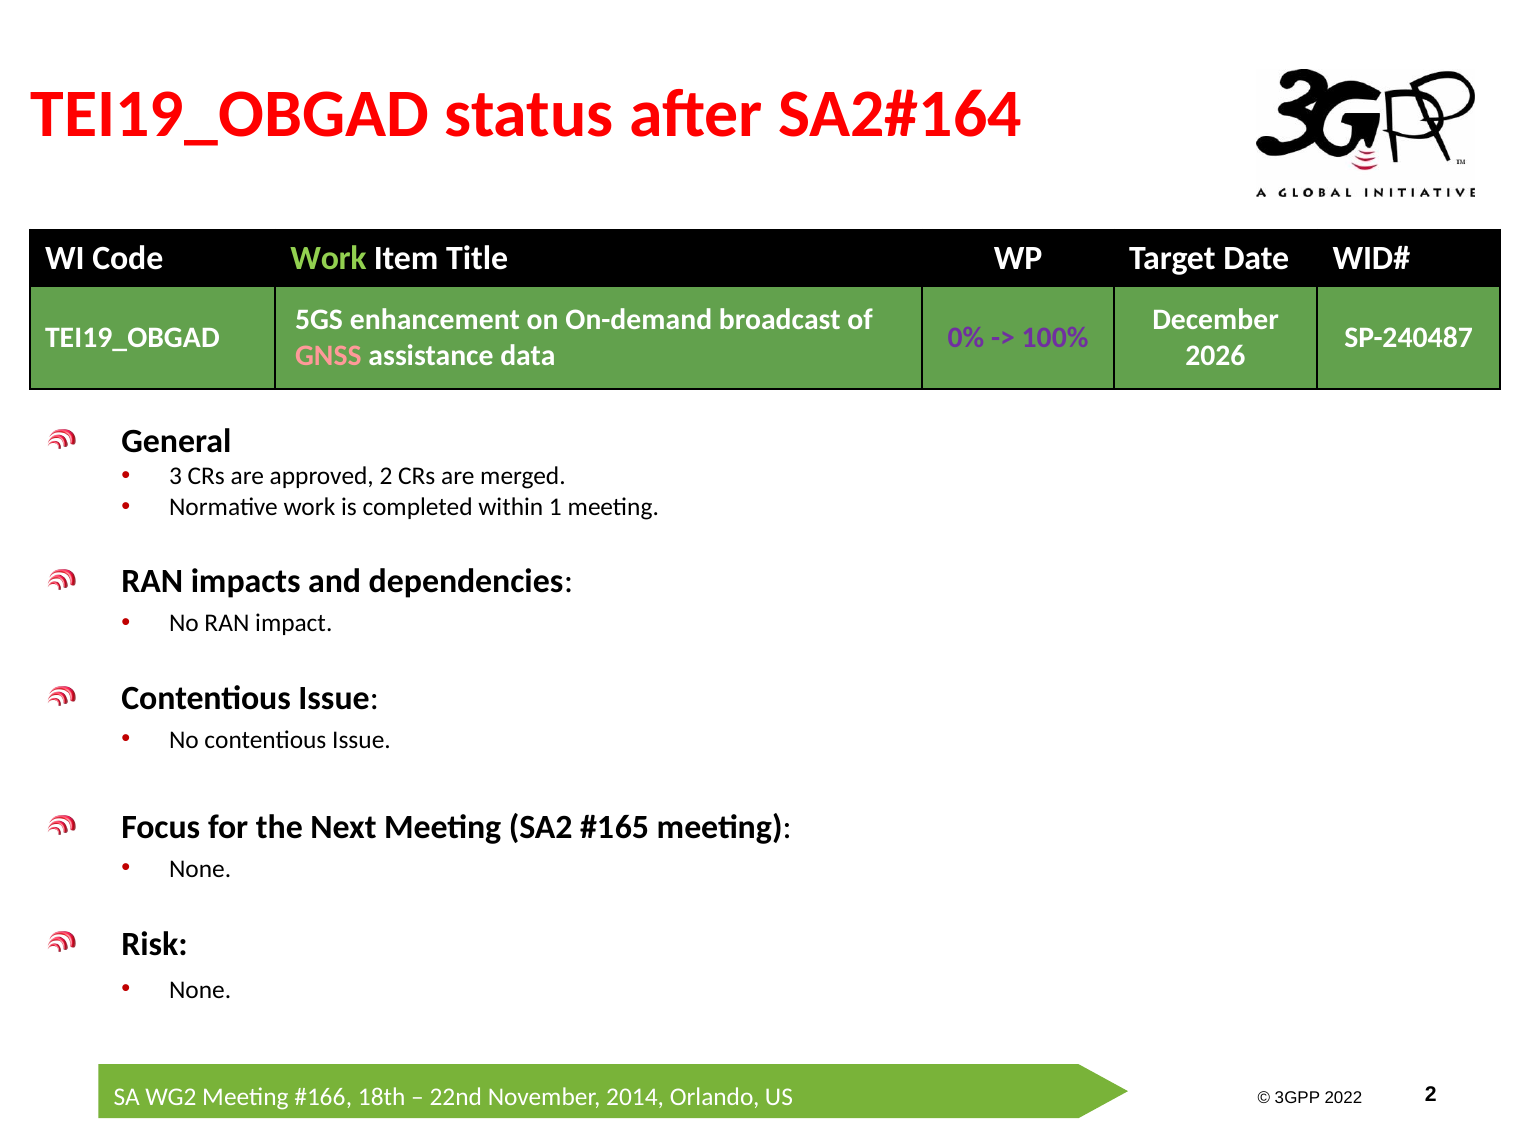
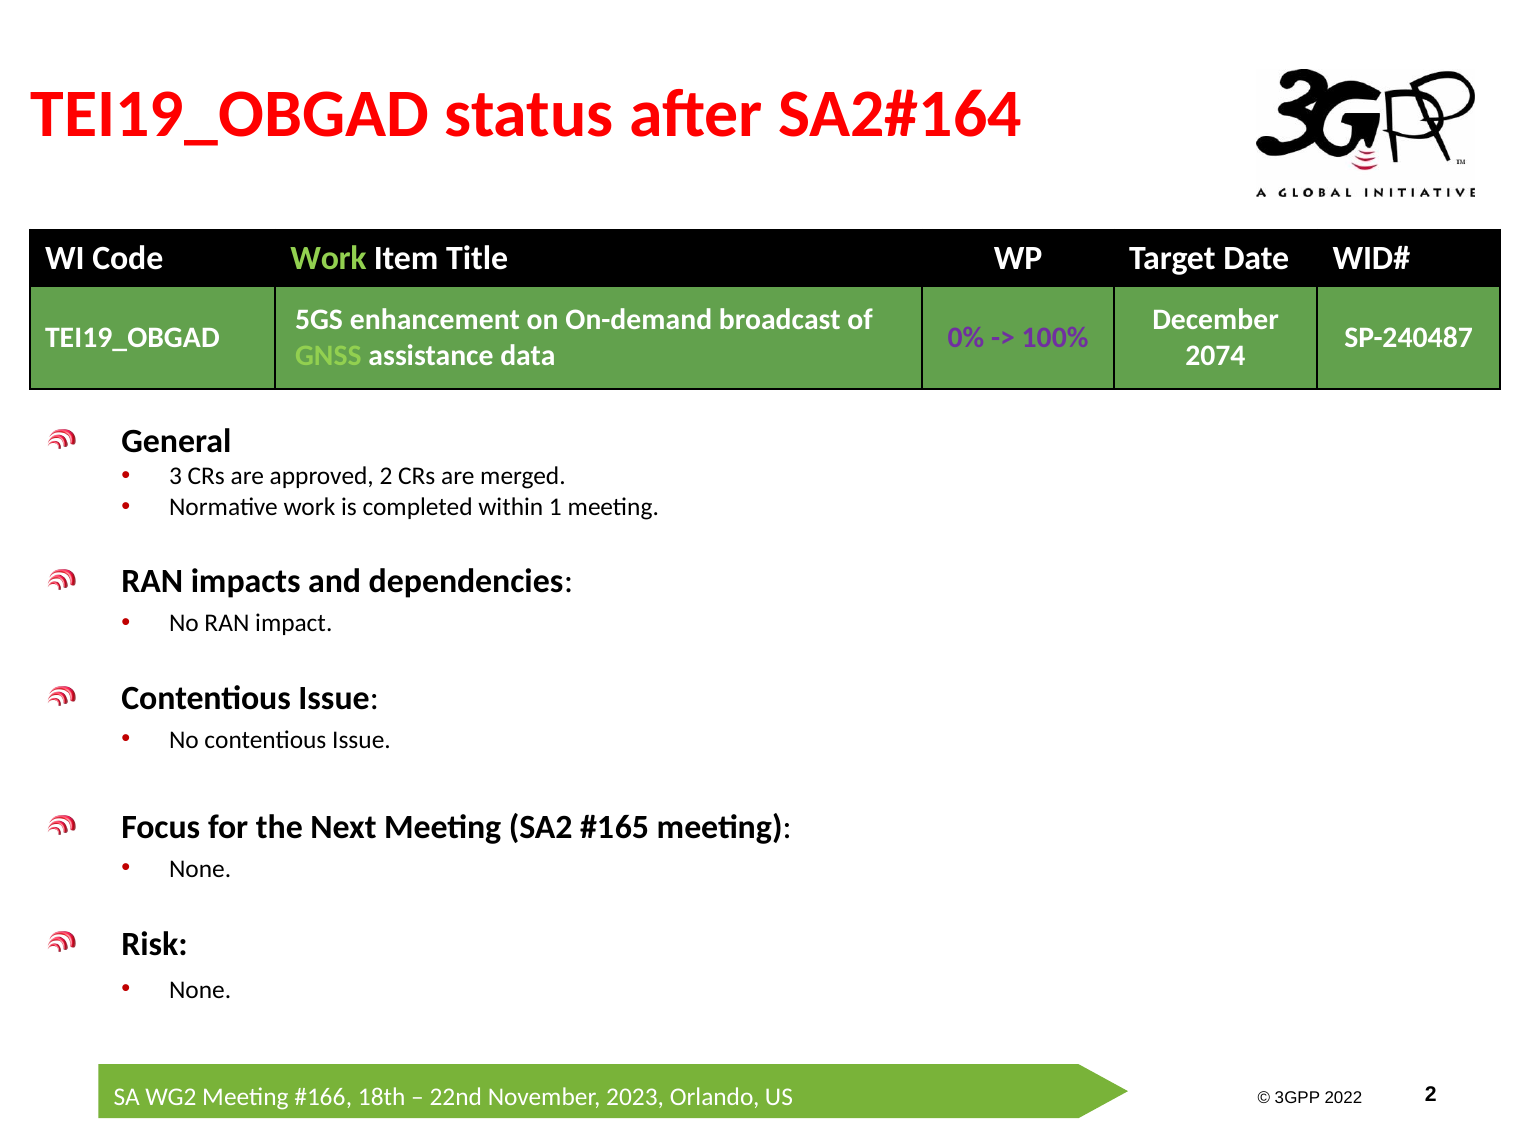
GNSS colour: pink -> light green
2026: 2026 -> 2074
2014: 2014 -> 2023
